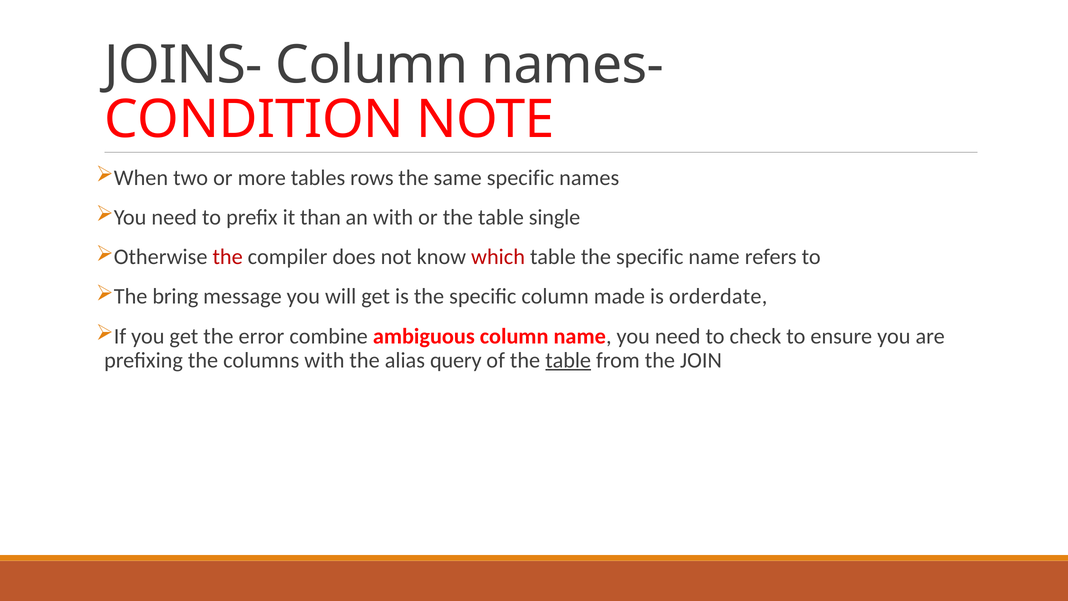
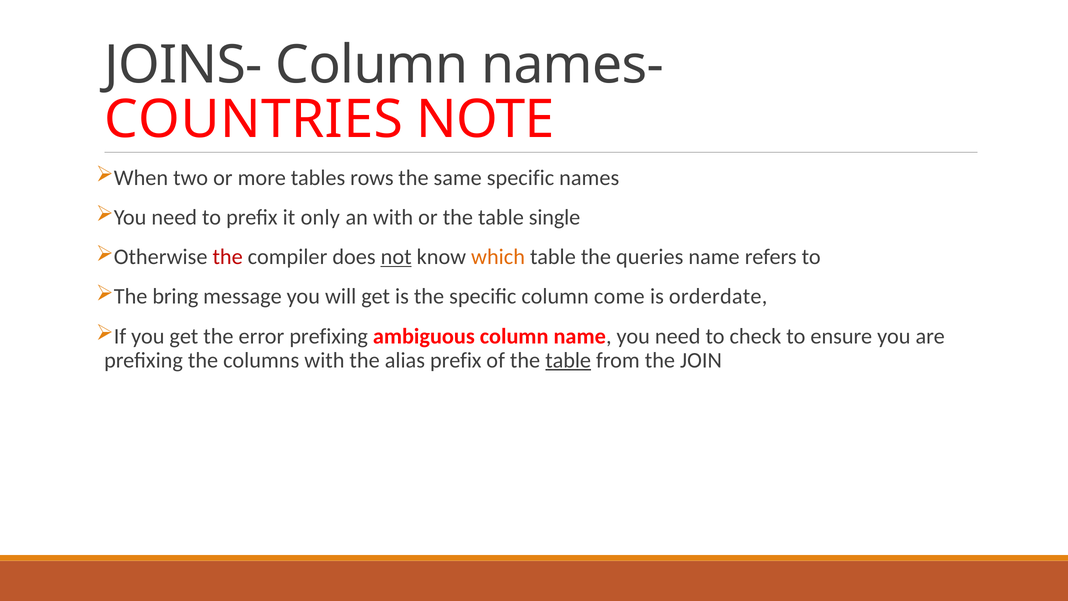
CONDITION: CONDITION -> COUNTRIES
than: than -> only
not underline: none -> present
which colour: red -> orange
table the specific: specific -> queries
made: made -> come
error combine: combine -> prefixing
alias query: query -> prefix
